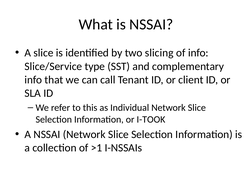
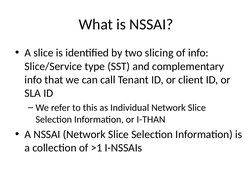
I-TOOK: I-TOOK -> I-THAN
